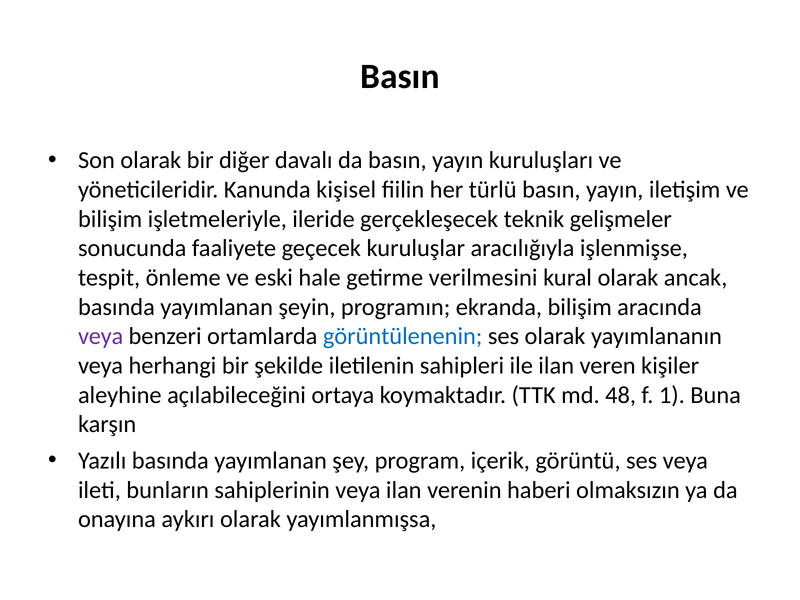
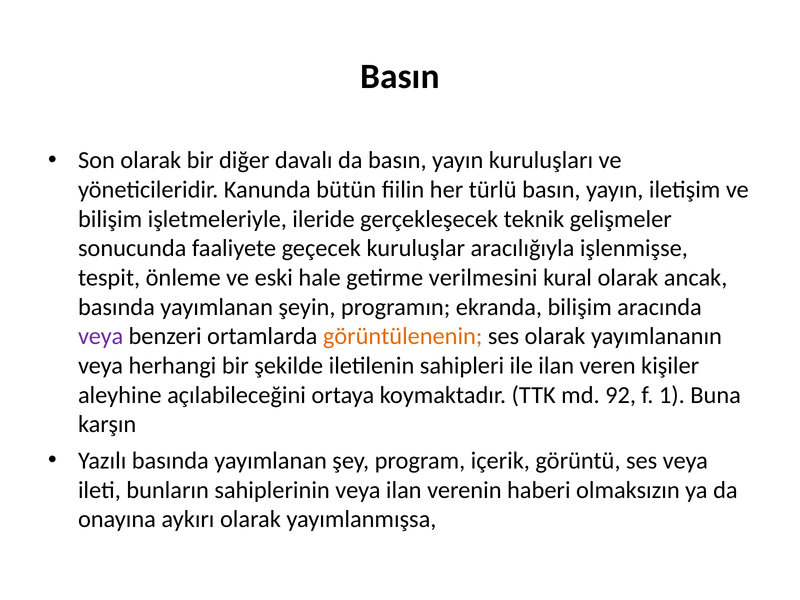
kişisel: kişisel -> bütün
görüntülenenin colour: blue -> orange
48: 48 -> 92
